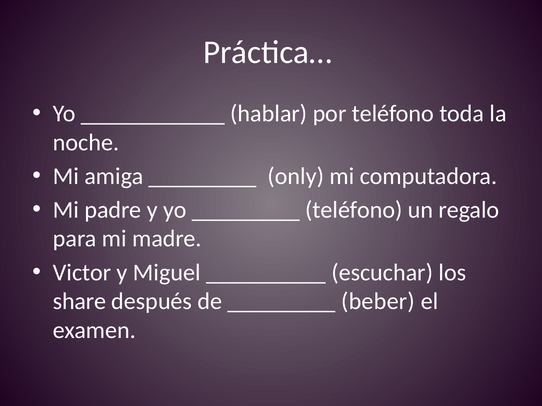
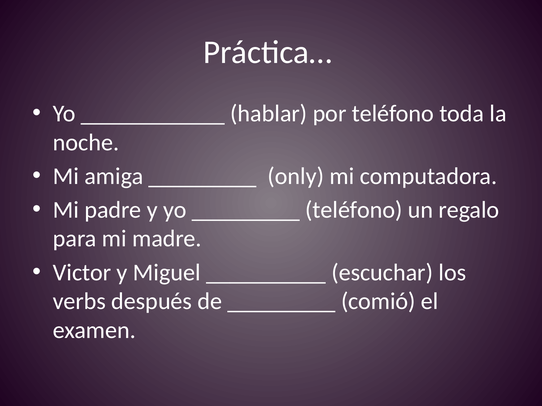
share: share -> verbs
beber: beber -> comió
